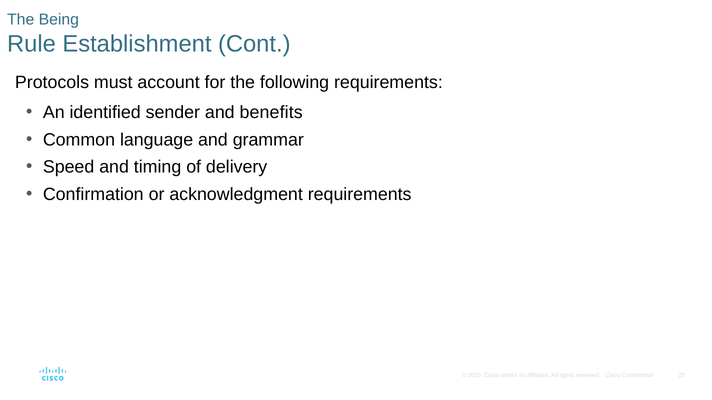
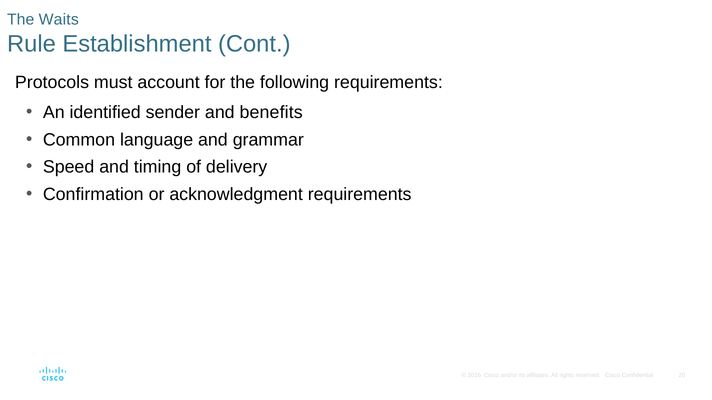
Being: Being -> Waits
